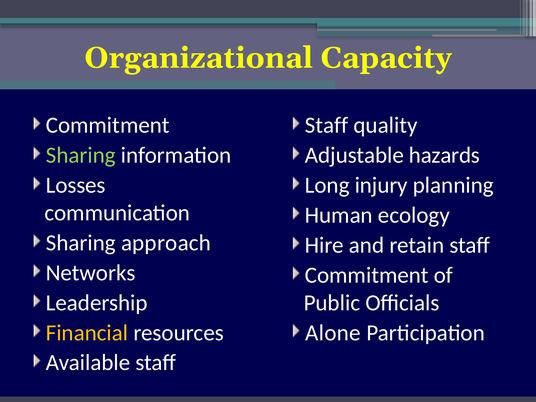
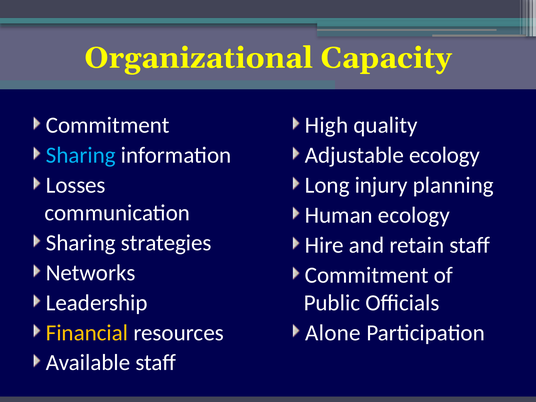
Staff at (327, 125): Staff -> High
Sharing at (81, 155) colour: light green -> light blue
Adjustable hazards: hazards -> ecology
approach: approach -> strategies
